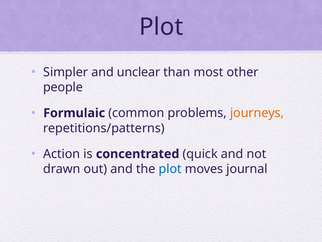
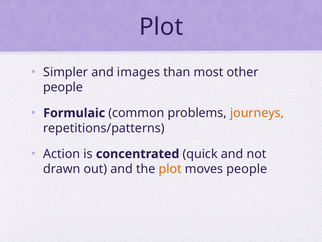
unclear: unclear -> images
plot at (170, 169) colour: blue -> orange
moves journal: journal -> people
